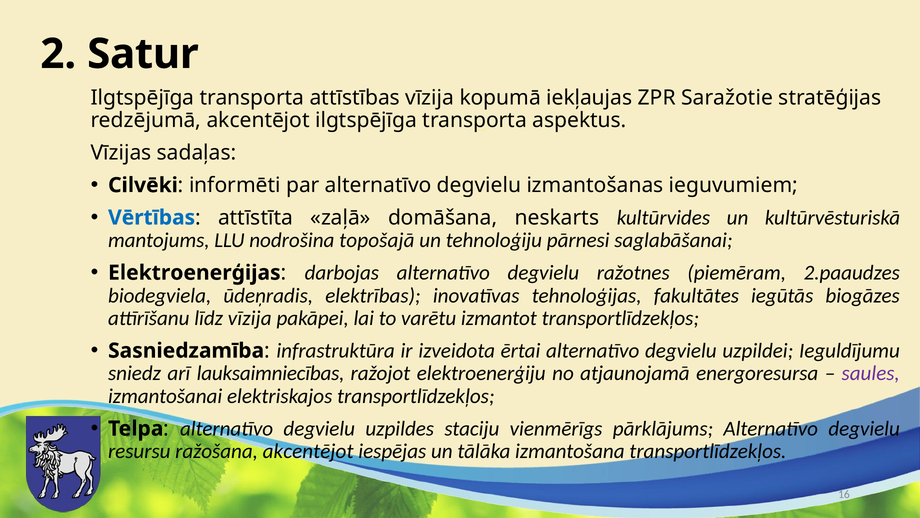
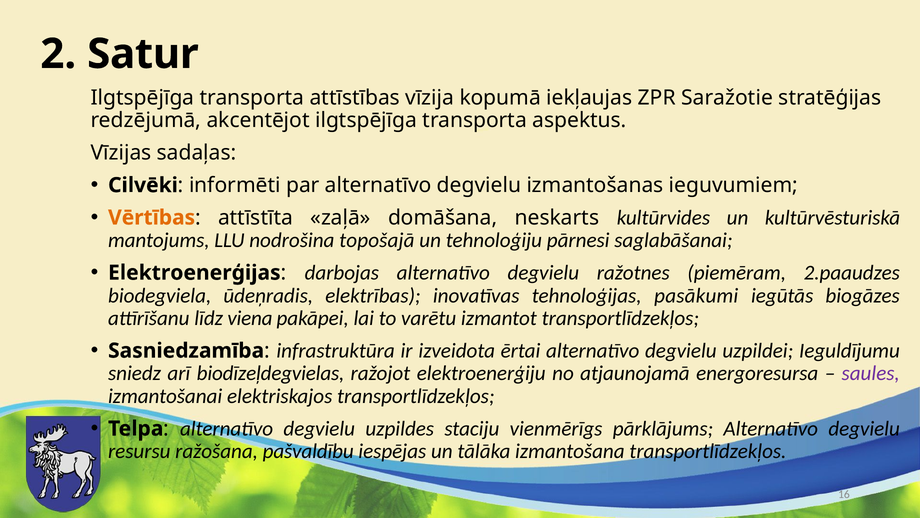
Vērtības colour: blue -> orange
fakultātes: fakultātes -> pasākumi
līdz vīzija: vīzija -> viena
lauksaimniecības: lauksaimniecības -> biodīzeļdegvielas
ražošana akcentējot: akcentējot -> pašvaldību
